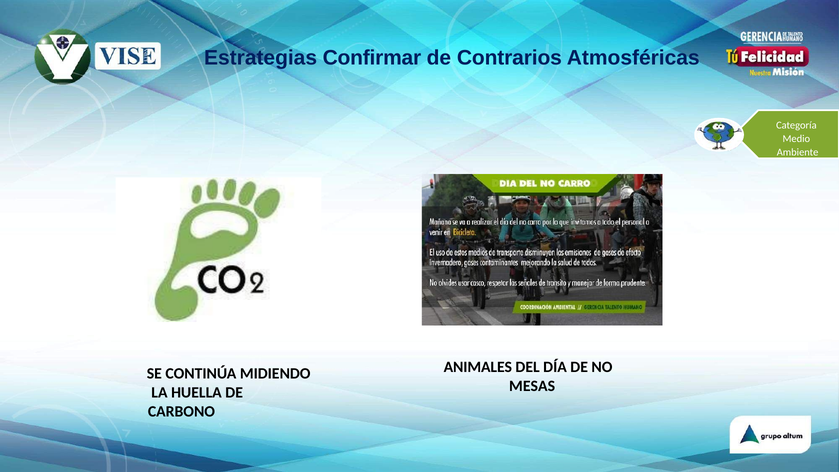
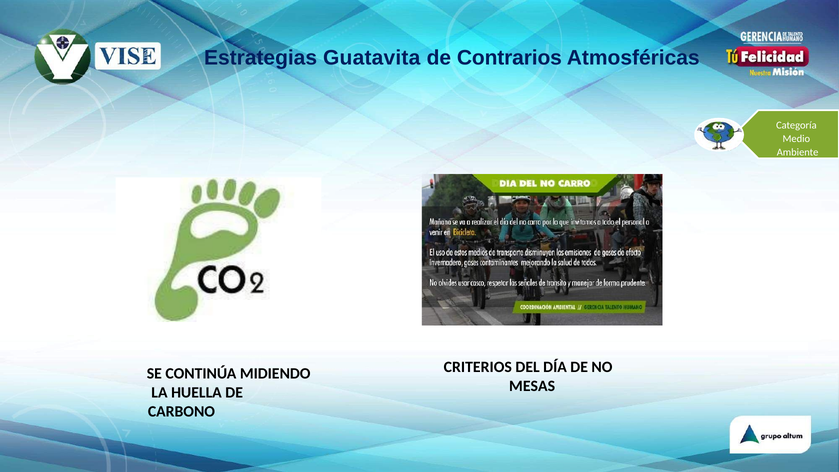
Confirmar: Confirmar -> Guatavita
ANIMALES: ANIMALES -> CRITERIOS
